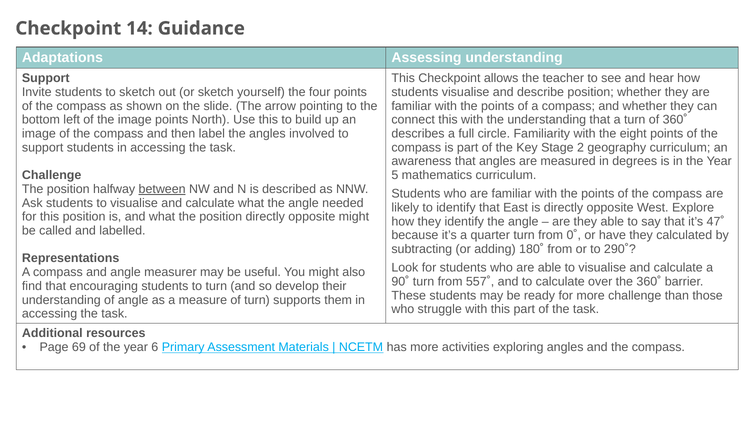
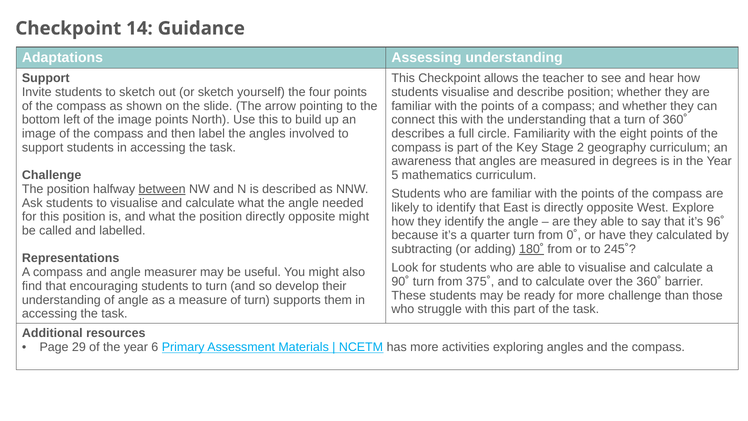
47˚: 47˚ -> 96˚
180˚ underline: none -> present
290˚: 290˚ -> 245˚
557˚: 557˚ -> 375˚
69: 69 -> 29
